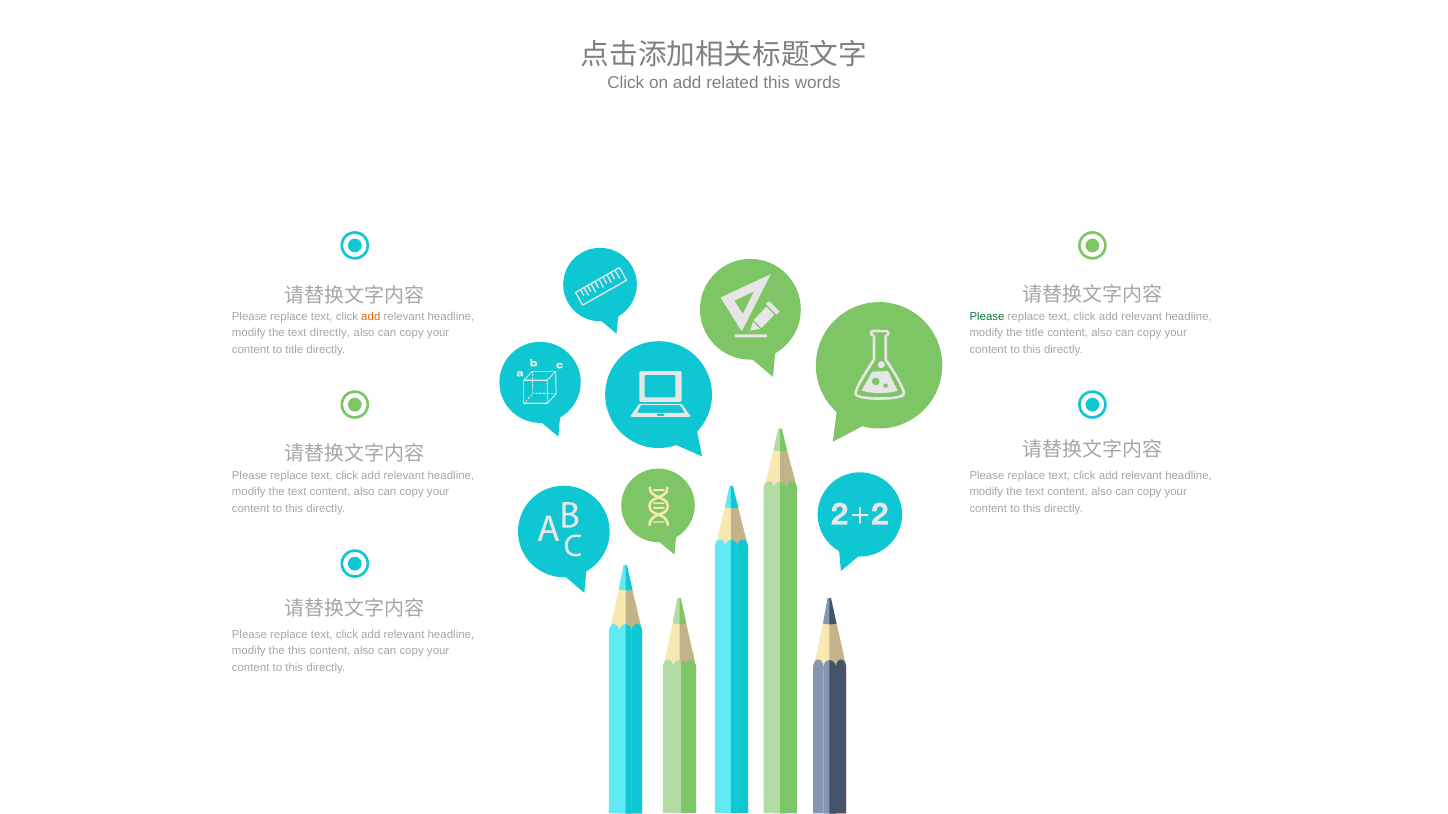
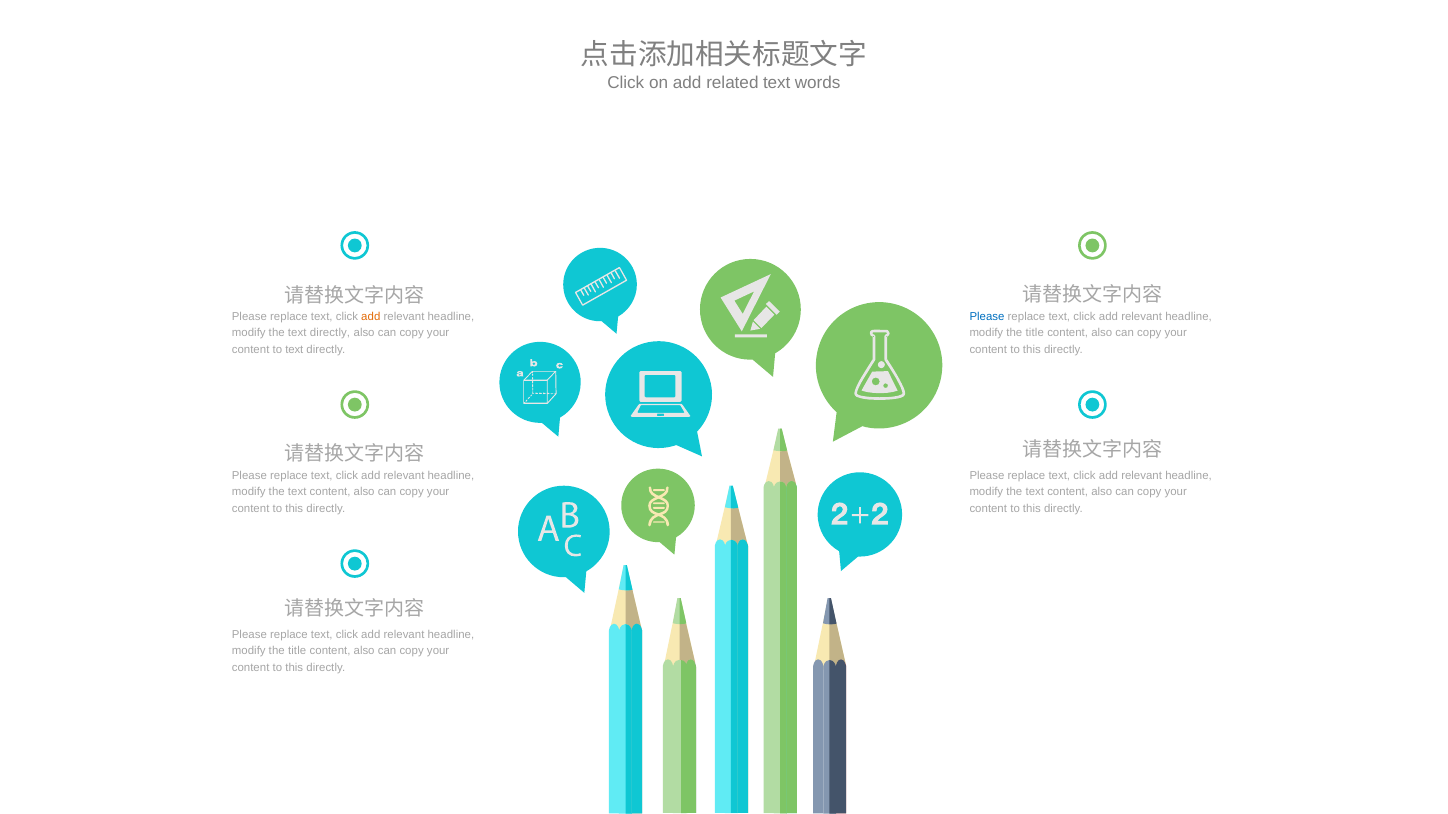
related this: this -> text
Please at (987, 317) colour: green -> blue
to title: title -> text
this at (297, 652): this -> title
